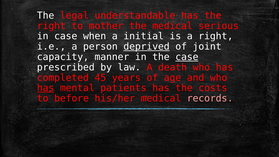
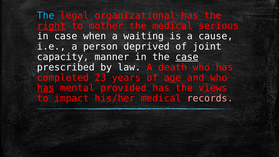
The at (46, 15) colour: white -> light blue
understandable: understandable -> organizational
right at (51, 26) underline: none -> present
initial: initial -> waiting
a right: right -> cause
deprived underline: present -> none
45: 45 -> 23
patients: patients -> provided
costs: costs -> views
before: before -> impact
